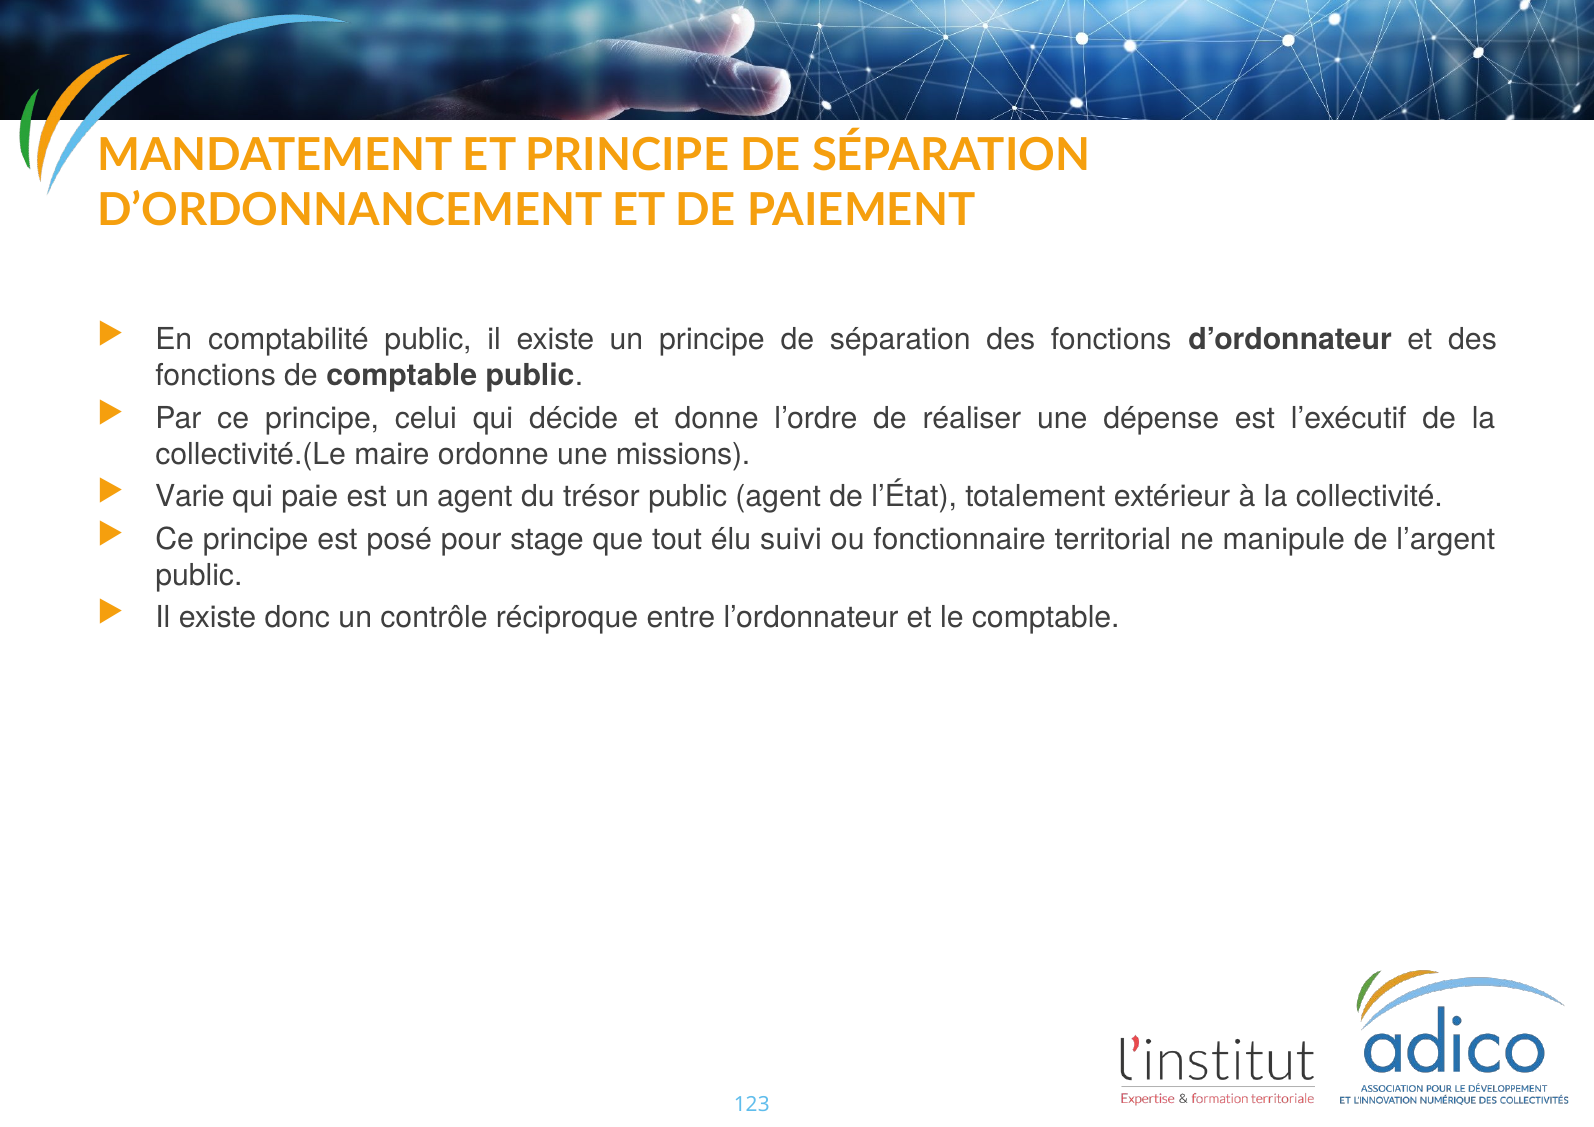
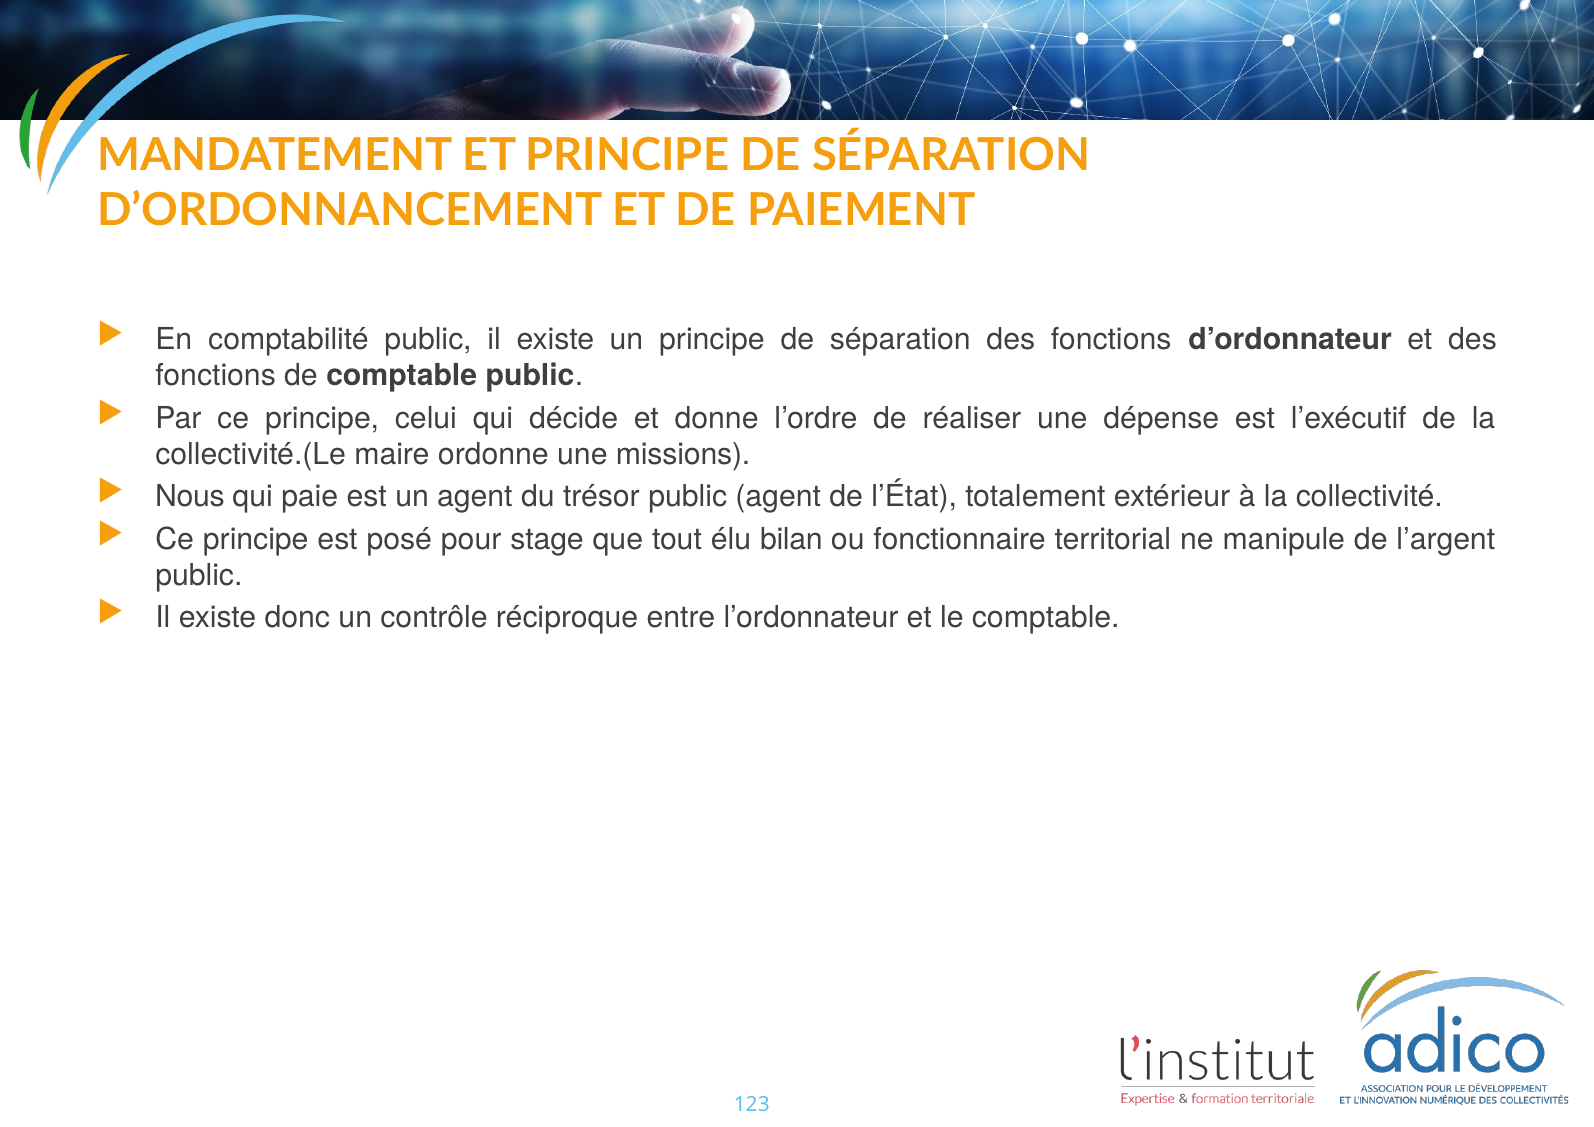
Varie: Varie -> Nous
suivi: suivi -> bilan
